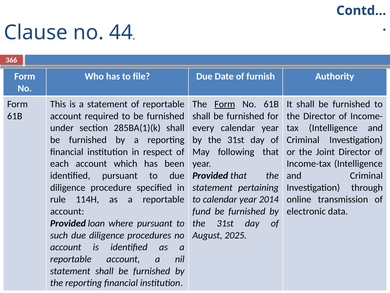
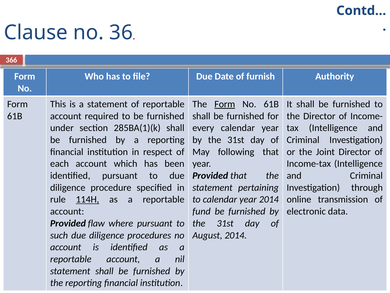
44: 44 -> 36
114H underline: none -> present
loan: loan -> flaw
August 2025: 2025 -> 2014
